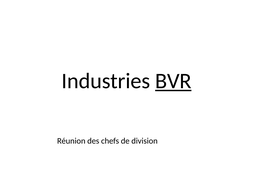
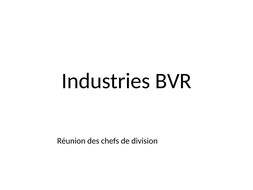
BVR underline: present -> none
